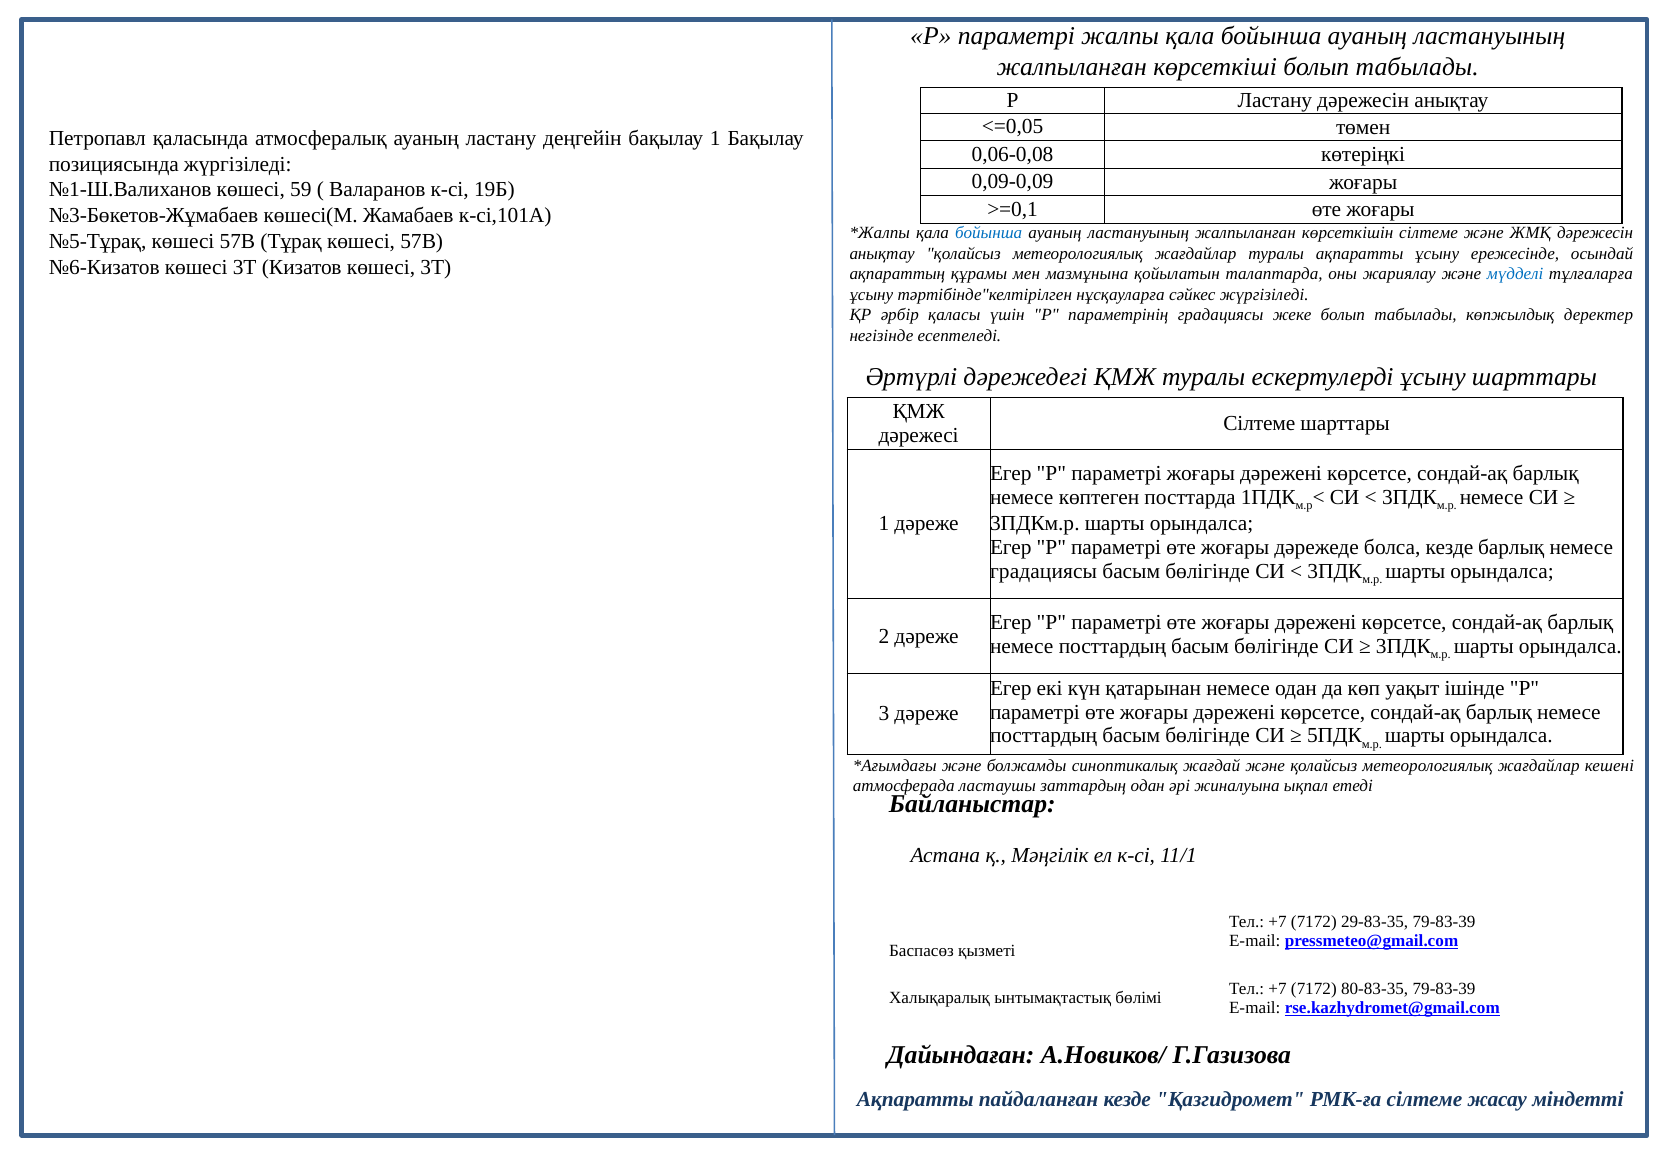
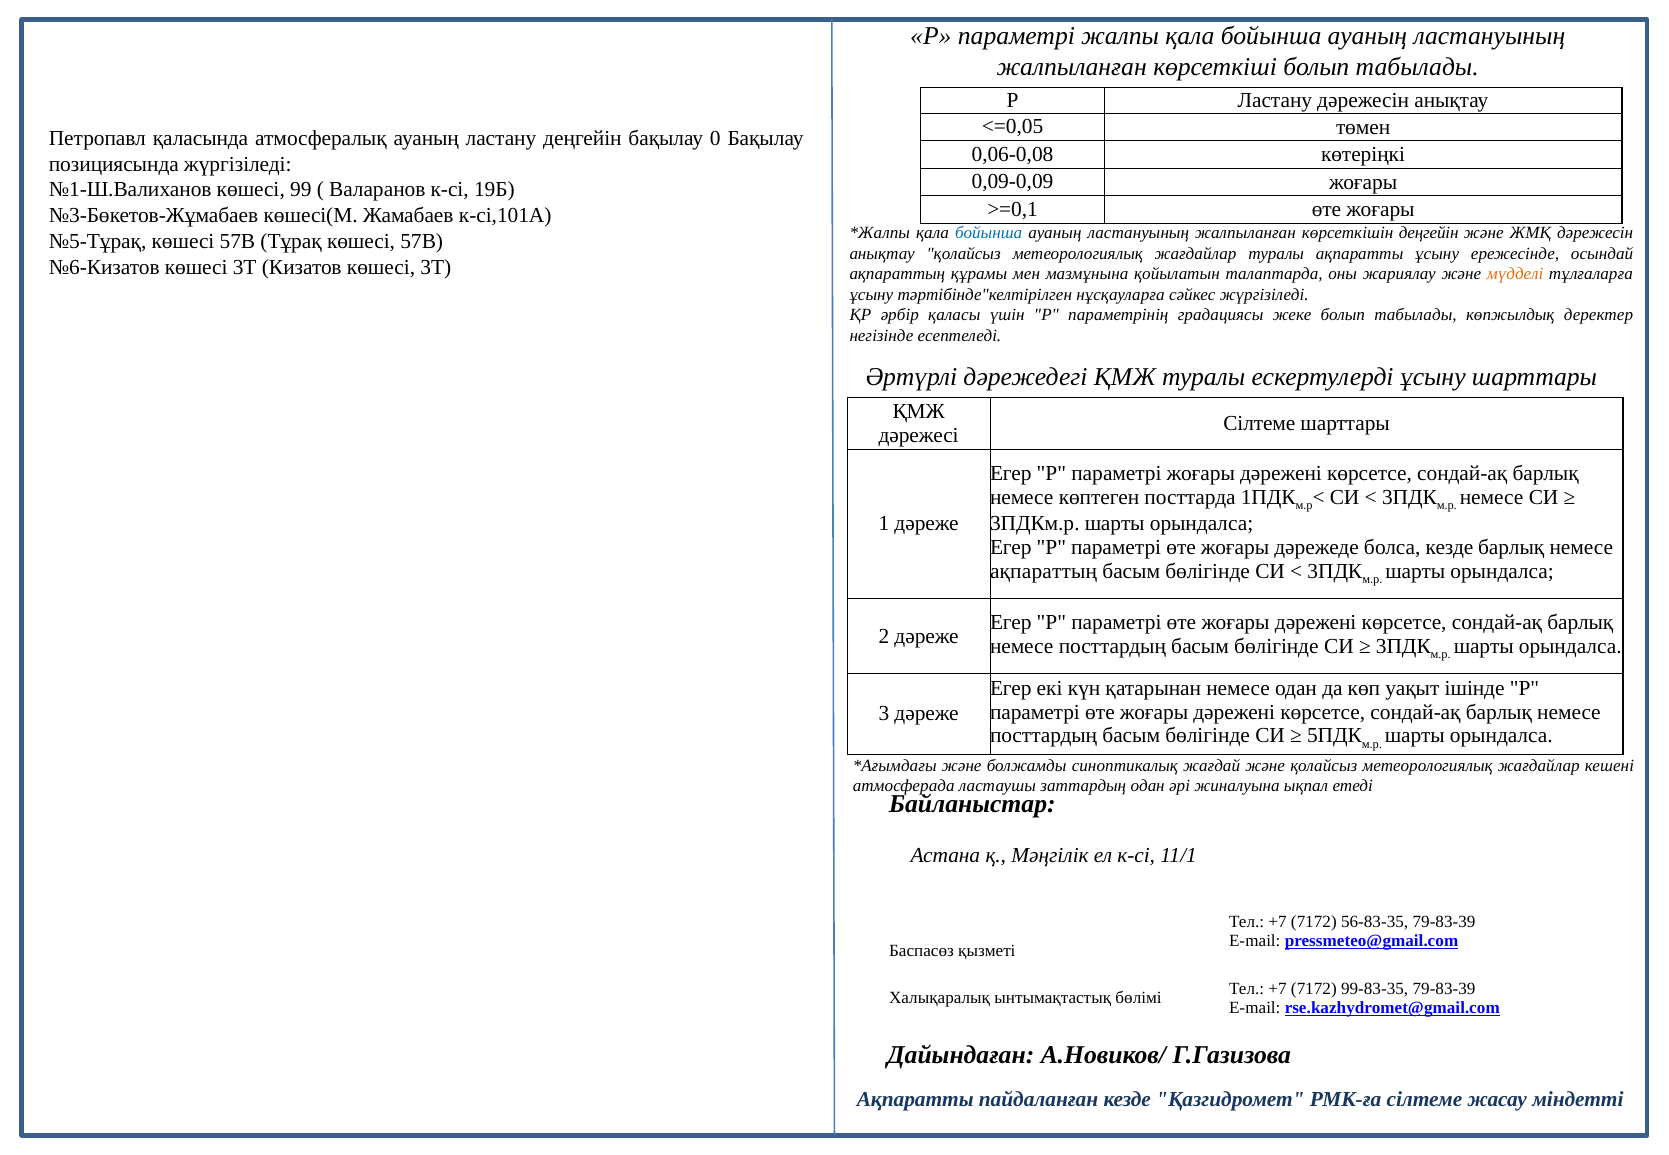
бақылау 1: 1 -> 0
59: 59 -> 99
көрсеткішін сілтеме: сілтеме -> деңгейін
мүдделі colour: blue -> orange
градациясы at (1044, 571): градациясы -> ақпараттың
29-83-35: 29-83-35 -> 56-83-35
80-83-35: 80-83-35 -> 99-83-35
